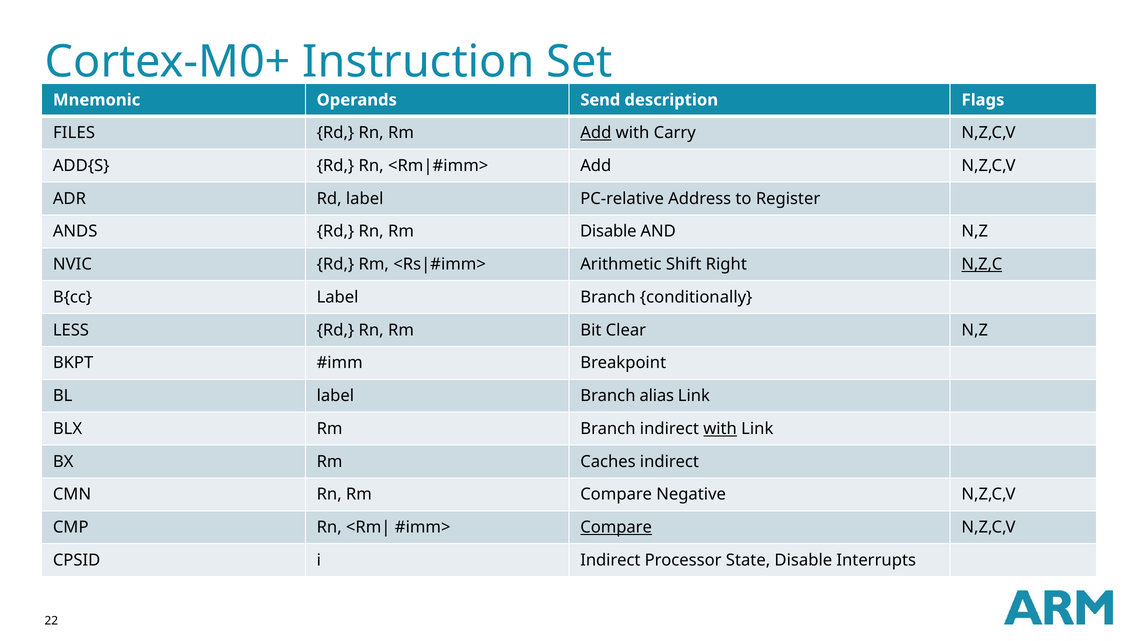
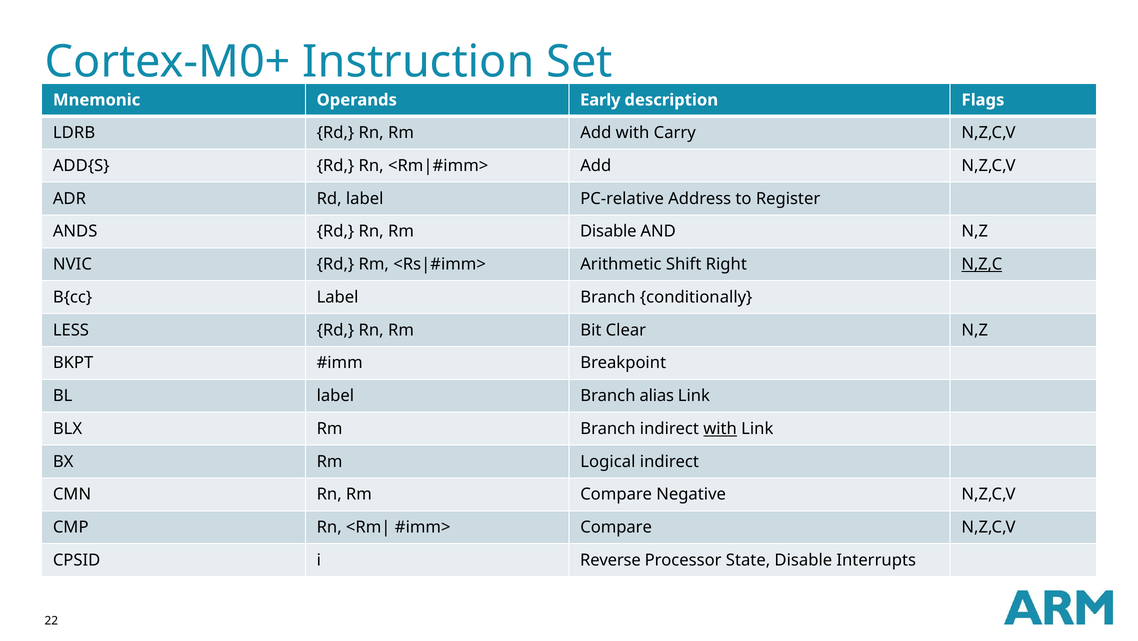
Send: Send -> Early
FILES: FILES -> LDRB
Add at (596, 133) underline: present -> none
Caches: Caches -> Logical
Compare at (616, 527) underline: present -> none
i Indirect: Indirect -> Reverse
